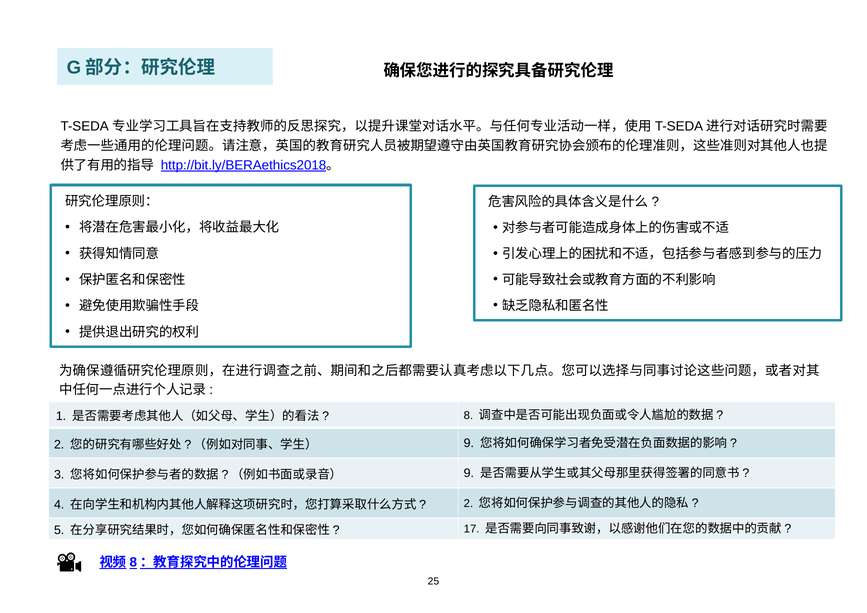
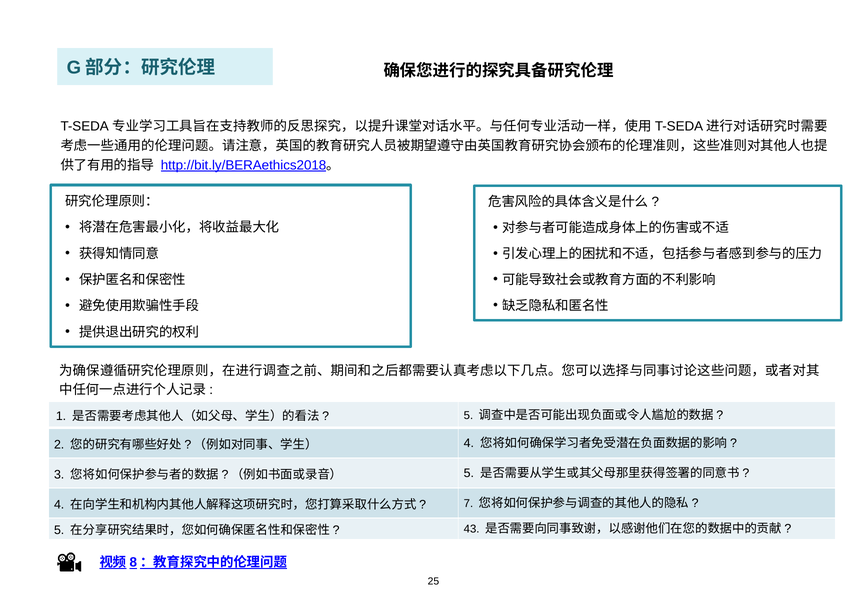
8 at (468, 415): 8 -> 5
9 at (469, 443): 9 -> 4
9 at (469, 473): 9 -> 5
2 at (468, 504): 2 -> 7
17: 17 -> 43
